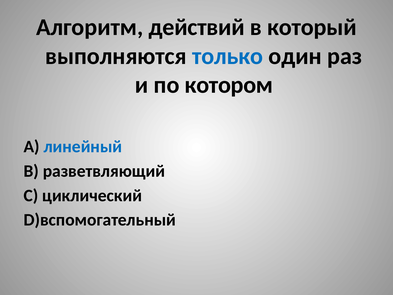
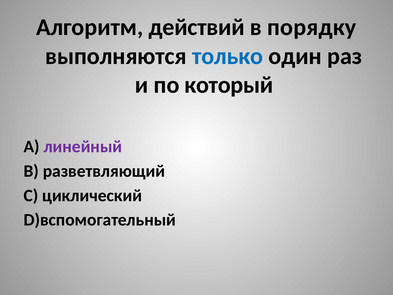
который: который -> порядку
котором: котором -> который
линейный colour: blue -> purple
